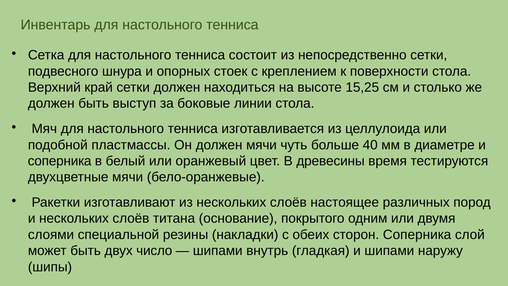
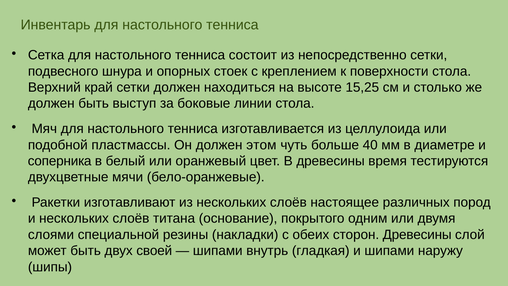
должен мячи: мячи -> этом
сторон Соперника: Соперника -> Древесины
число: число -> своей
